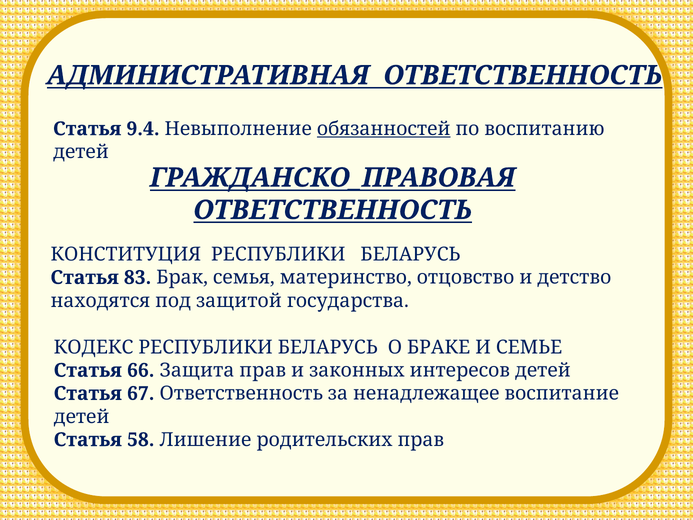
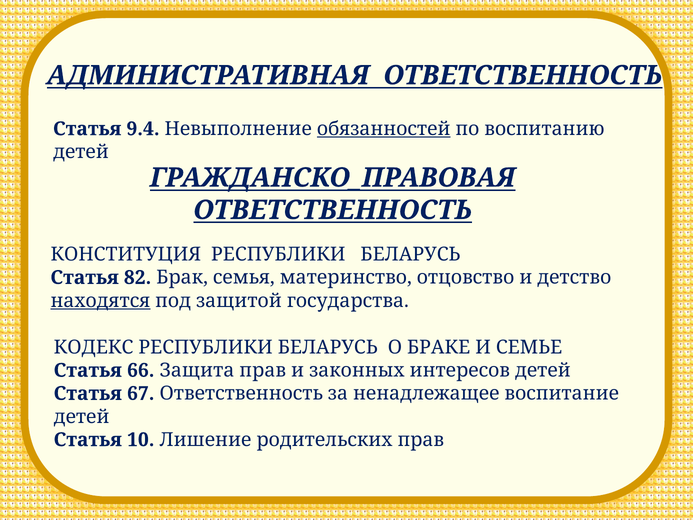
83: 83 -> 82
находятся underline: none -> present
58: 58 -> 10
